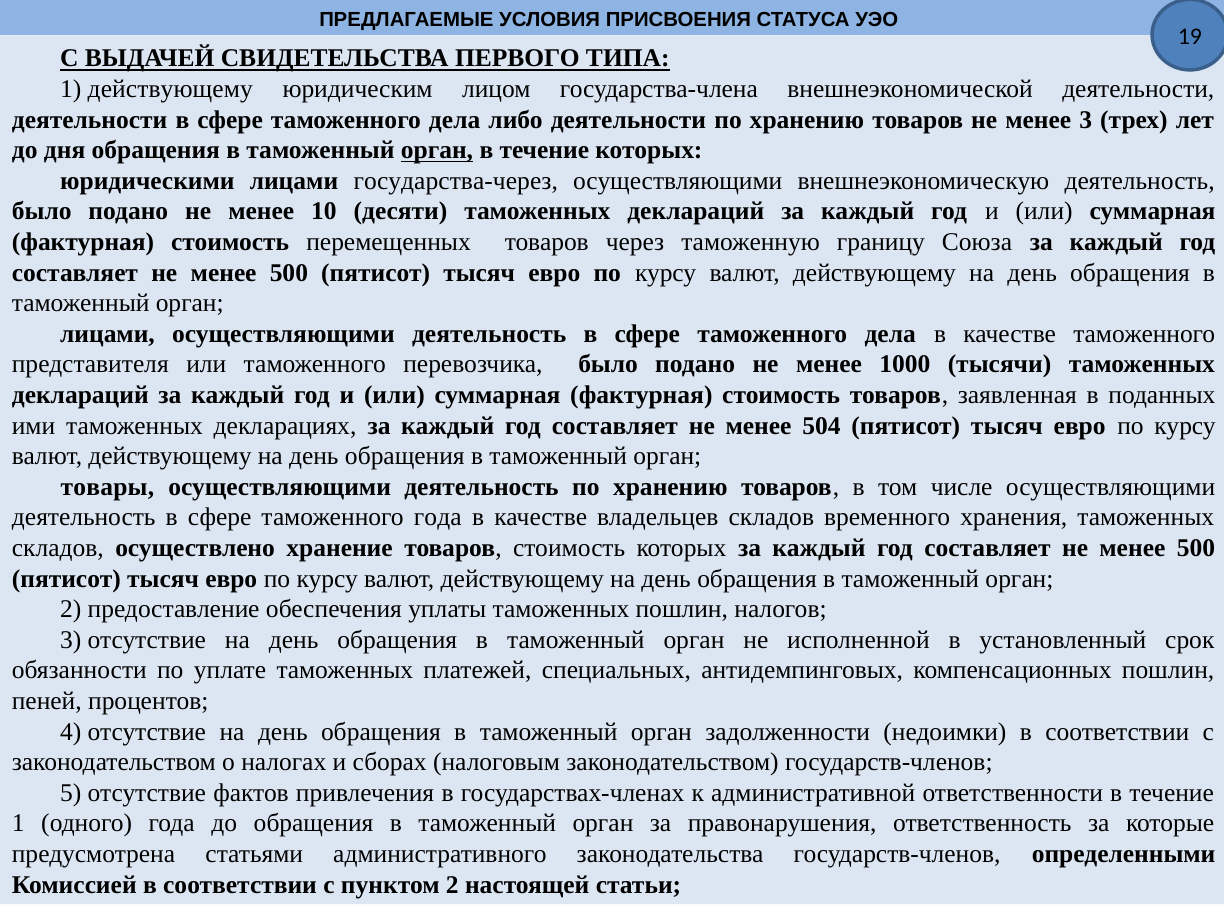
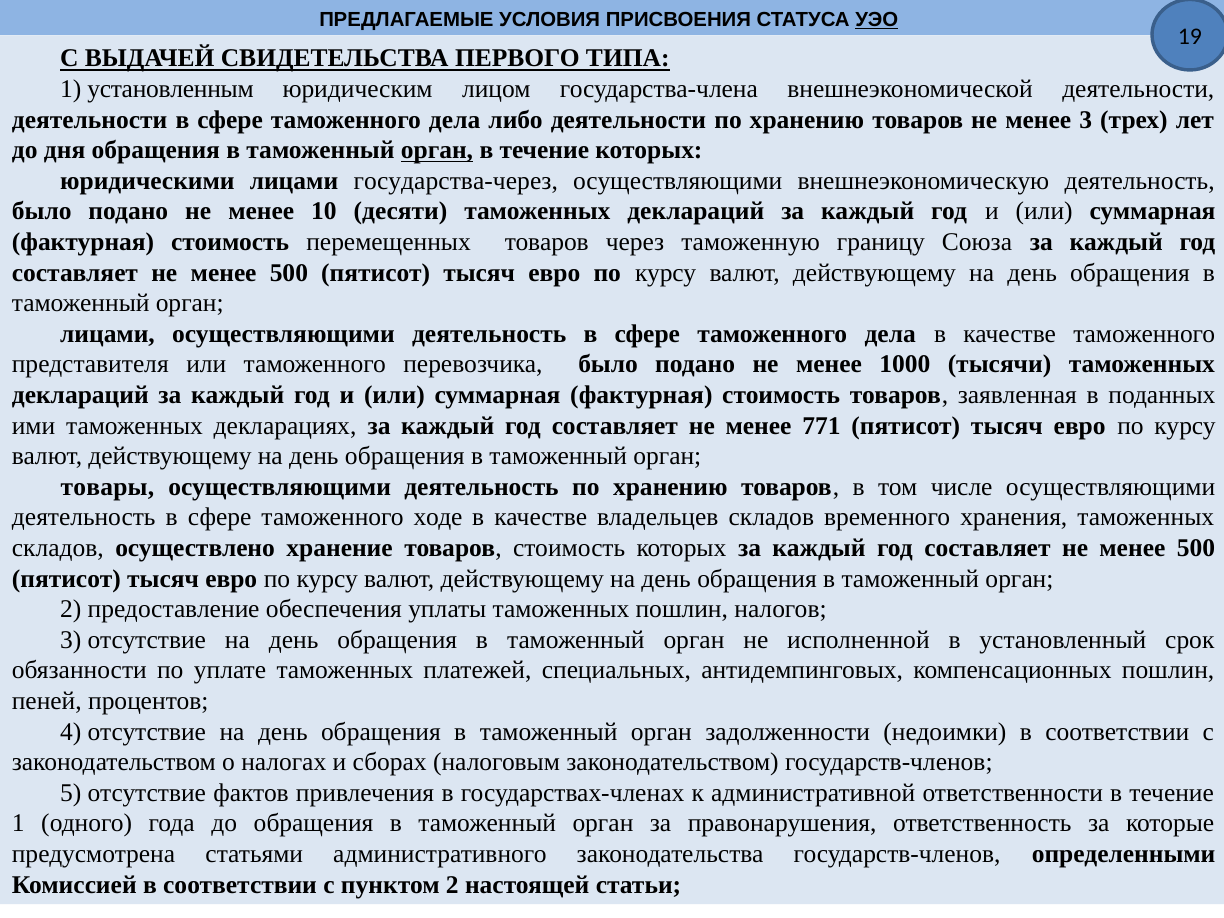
УЭО underline: none -> present
1 действующему: действующему -> установленным
504: 504 -> 771
таможенного года: года -> ходе
